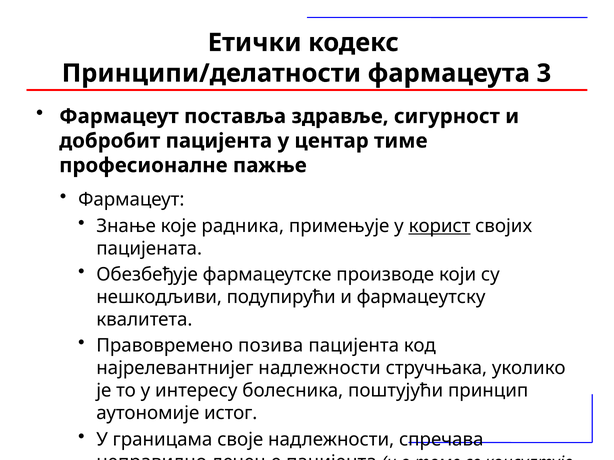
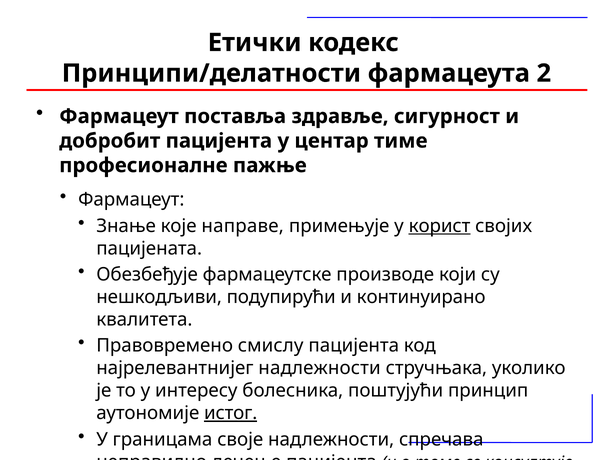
3: 3 -> 2
радника: радника -> направе
фармацеутску: фармацеутску -> континуирано
позива: позива -> смислу
истог underline: none -> present
